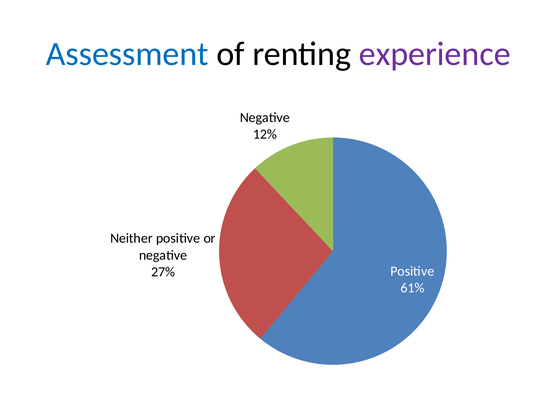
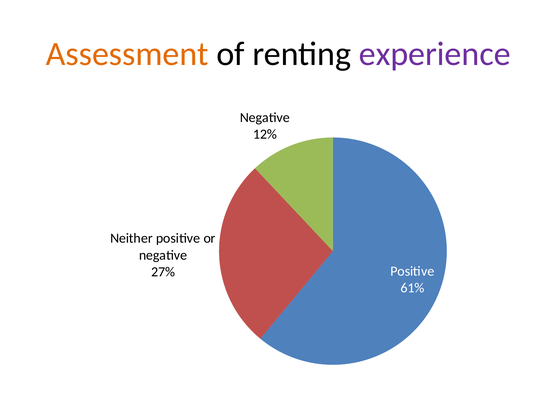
Assessment colour: blue -> orange
